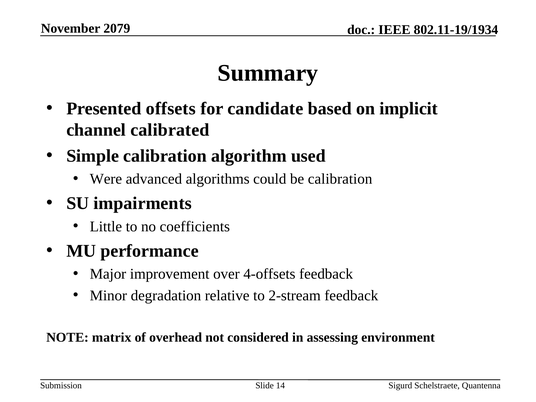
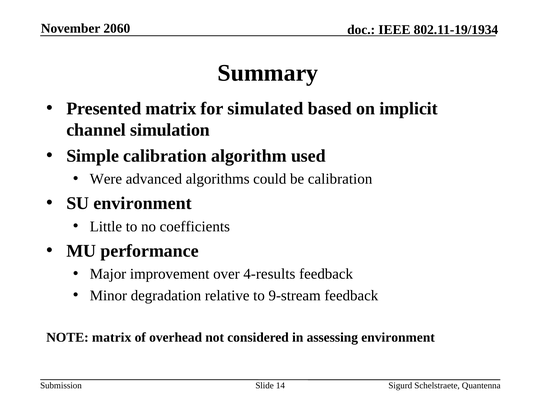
2079: 2079 -> 2060
Presented offsets: offsets -> matrix
candidate: candidate -> simulated
calibrated: calibrated -> simulation
SU impairments: impairments -> environment
4-offsets: 4-offsets -> 4-results
2-stream: 2-stream -> 9-stream
